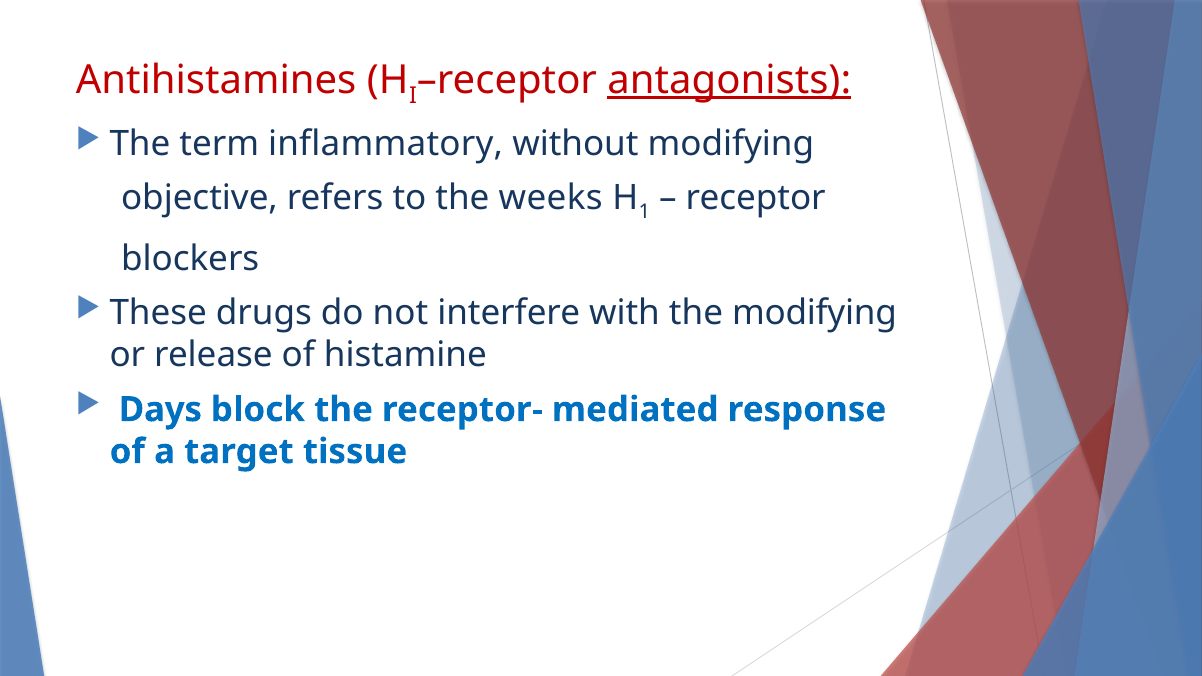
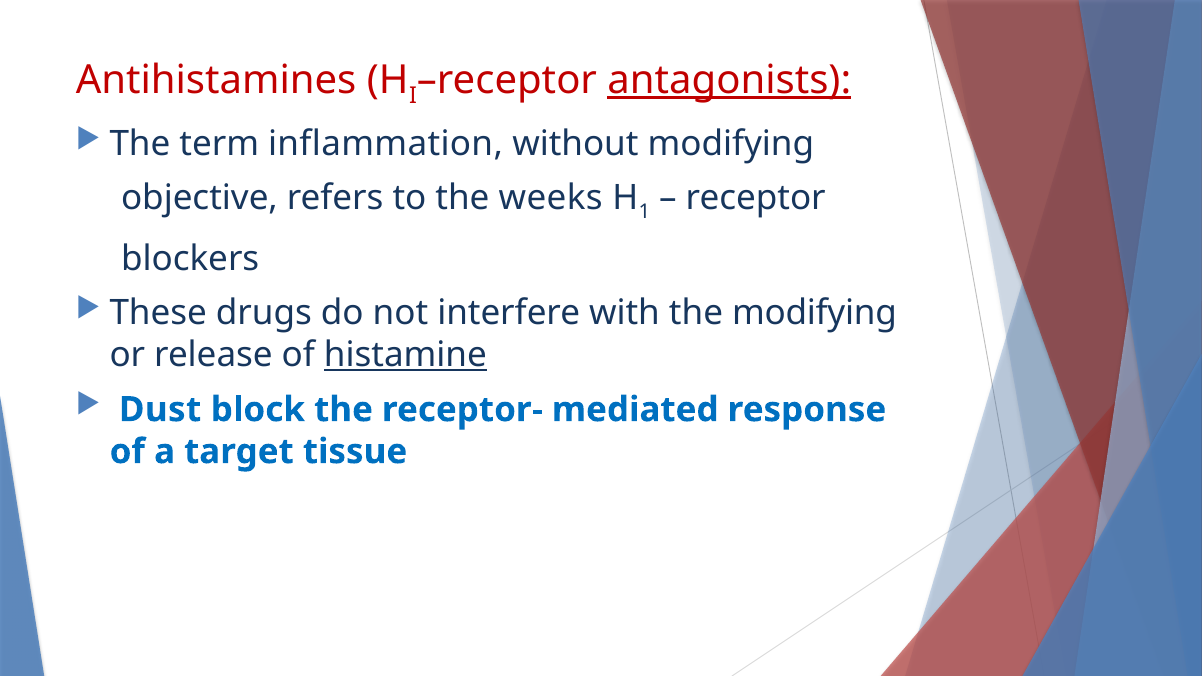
inflammatory: inflammatory -> inflammation
histamine underline: none -> present
Days: Days -> Dust
